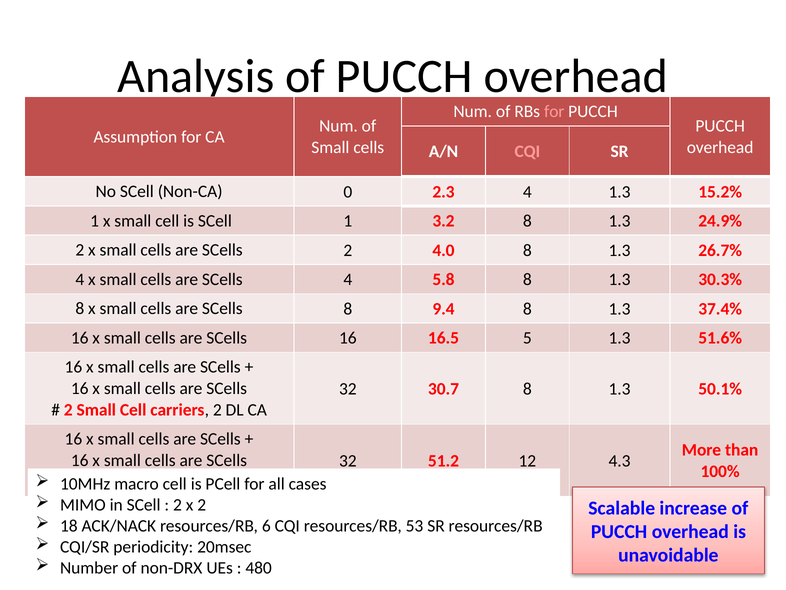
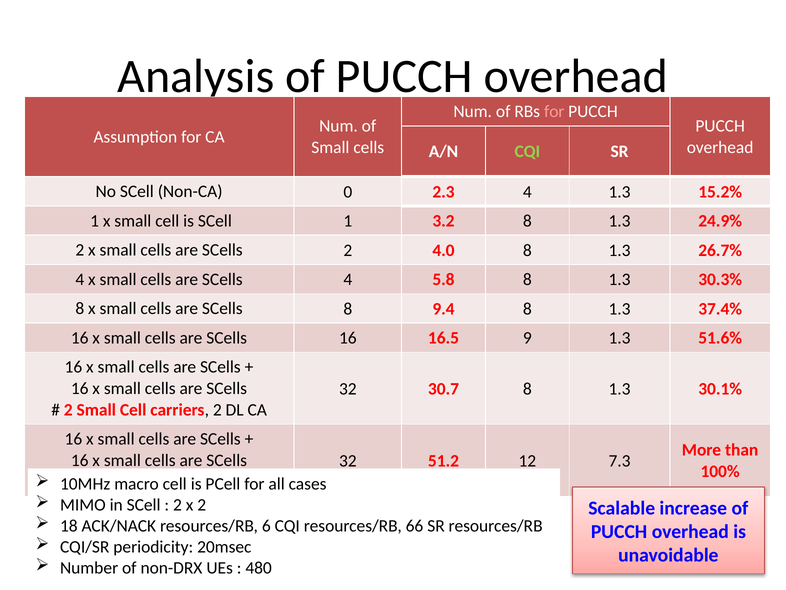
CQI at (527, 151) colour: pink -> light green
5: 5 -> 9
50.1%: 50.1% -> 30.1%
4.3: 4.3 -> 7.3
53: 53 -> 66
